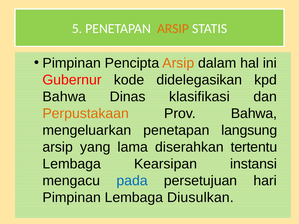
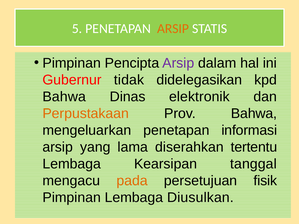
Arsip at (178, 63) colour: orange -> purple
kode: kode -> tidak
klasifikasi: klasifikasi -> elektronik
langsung: langsung -> informasi
instansi: instansi -> tanggal
pada colour: blue -> orange
hari: hari -> fisik
